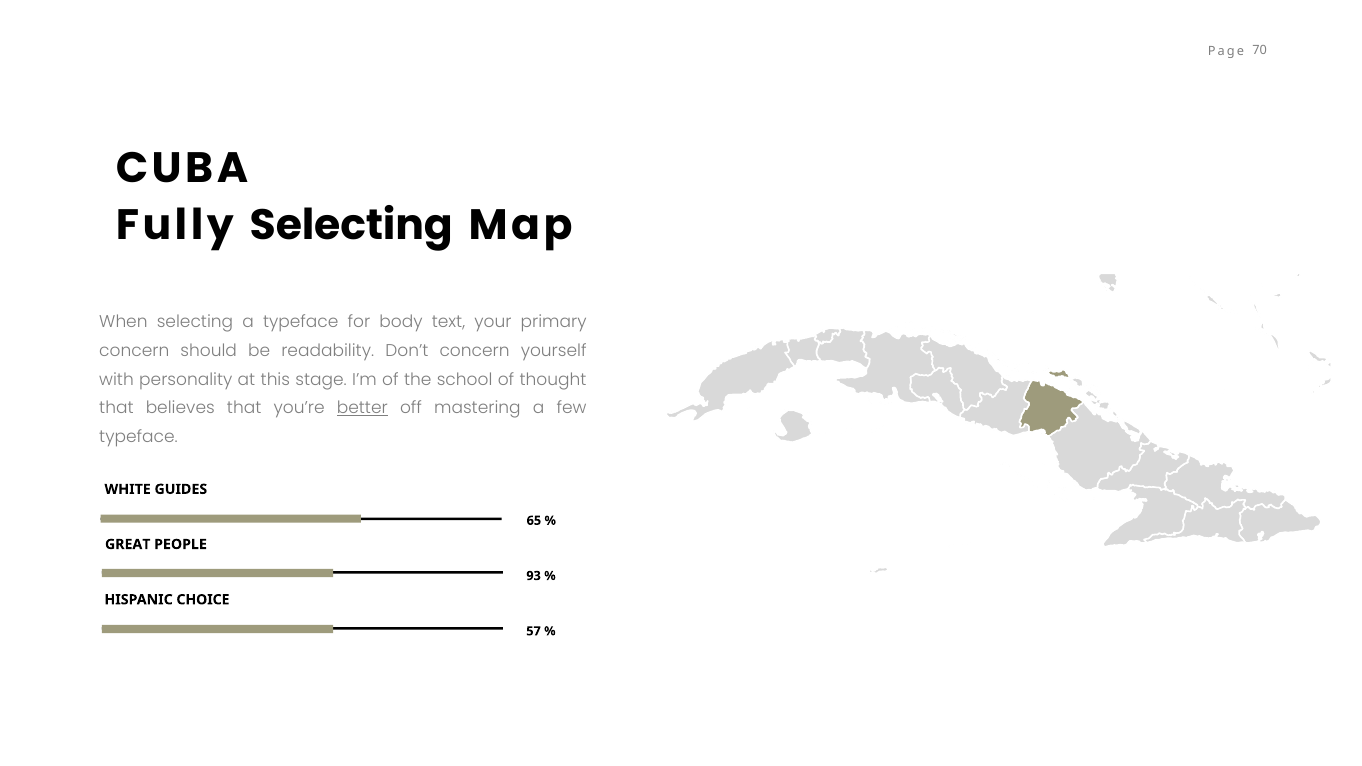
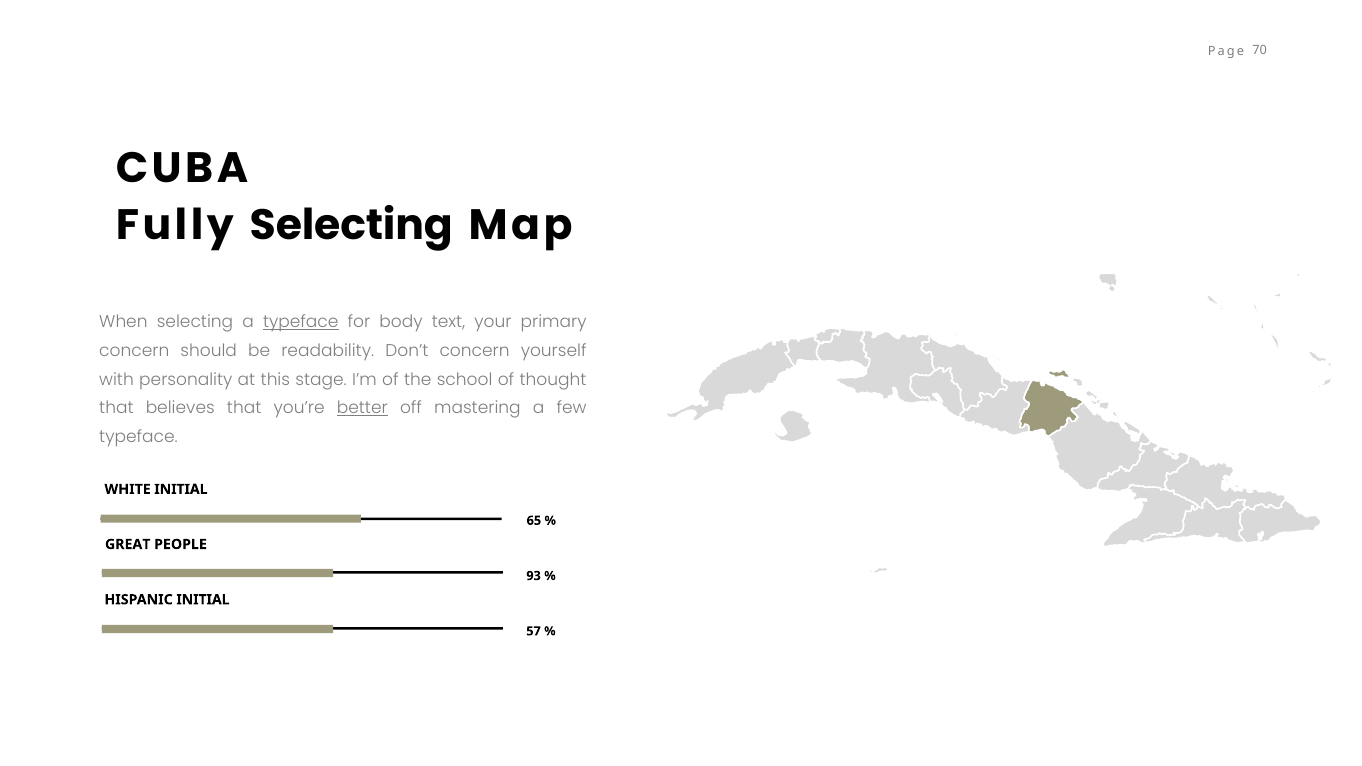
typeface at (301, 322) underline: none -> present
WHITE GUIDES: GUIDES -> INITIAL
HISPANIC CHOICE: CHOICE -> INITIAL
